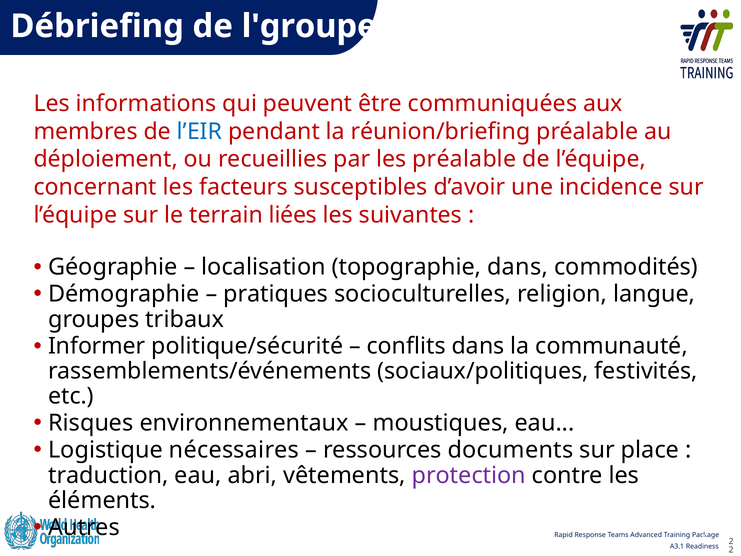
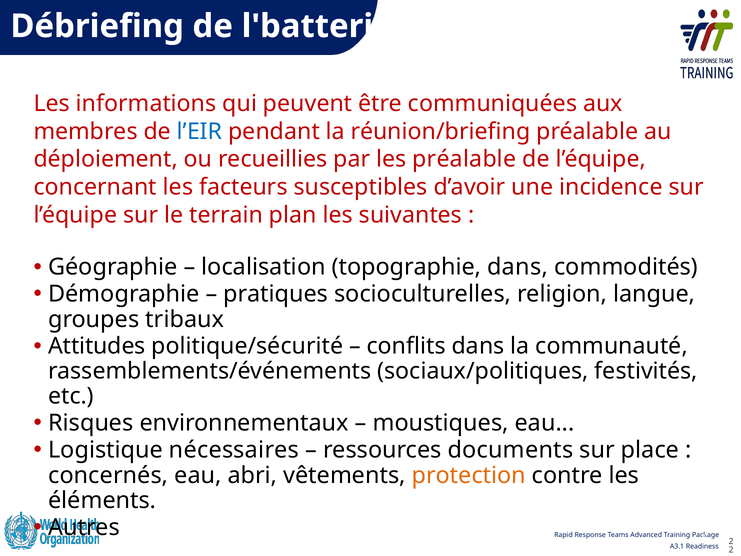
l'groupes: l'groupes -> l'batterie
liées: liées -> plan
Informer: Informer -> Attitudes
traduction: traduction -> concernés
protection colour: purple -> orange
